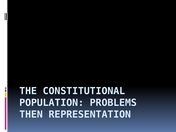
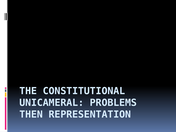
POPULATION: POPULATION -> UNICAMERAL
